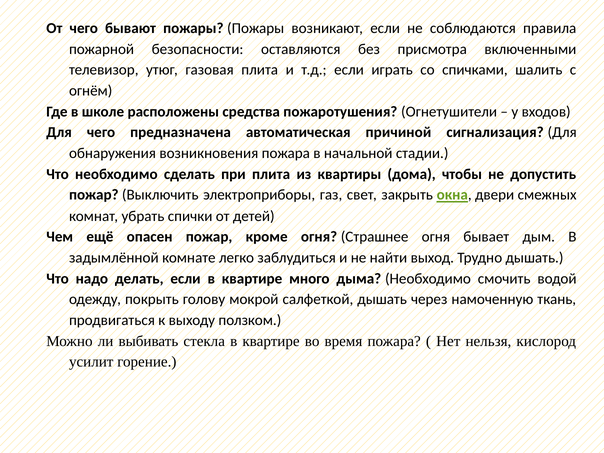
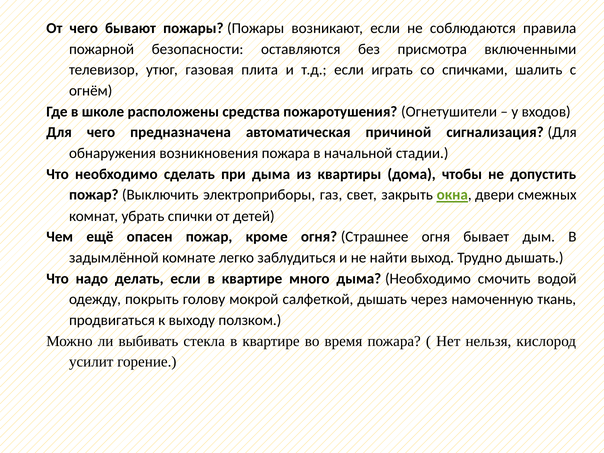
при плита: плита -> дыма
